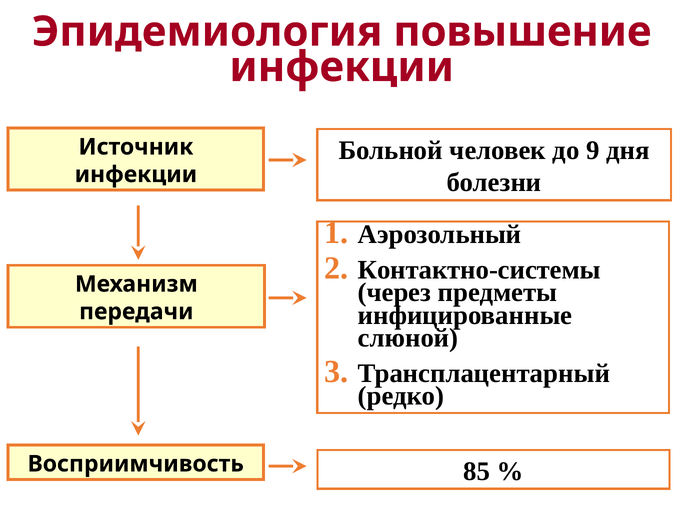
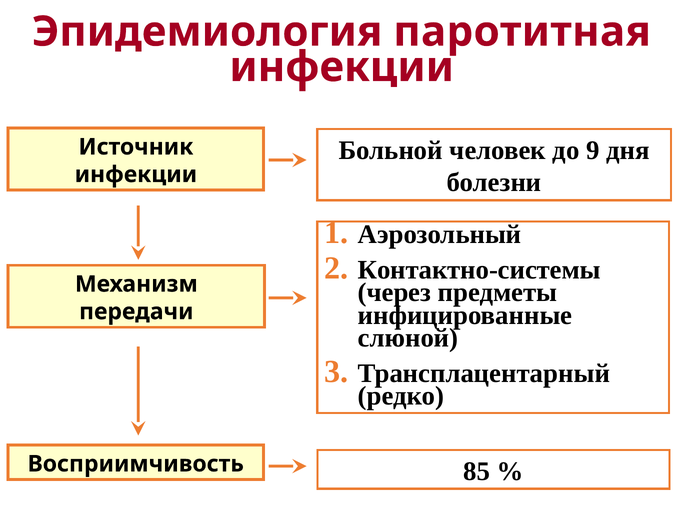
повышение: повышение -> паротитная
